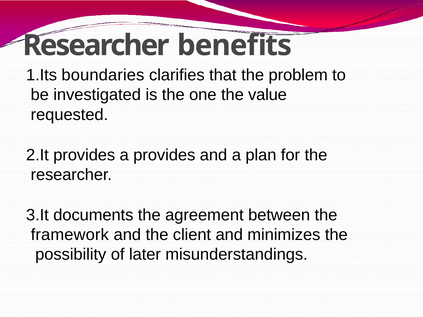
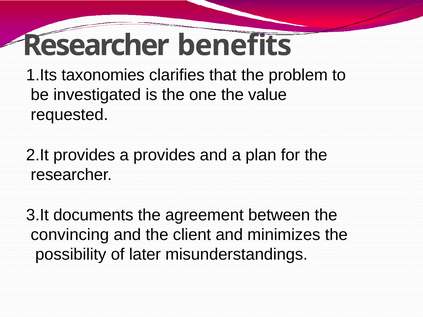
boundaries: boundaries -> taxonomies
framework: framework -> convincing
